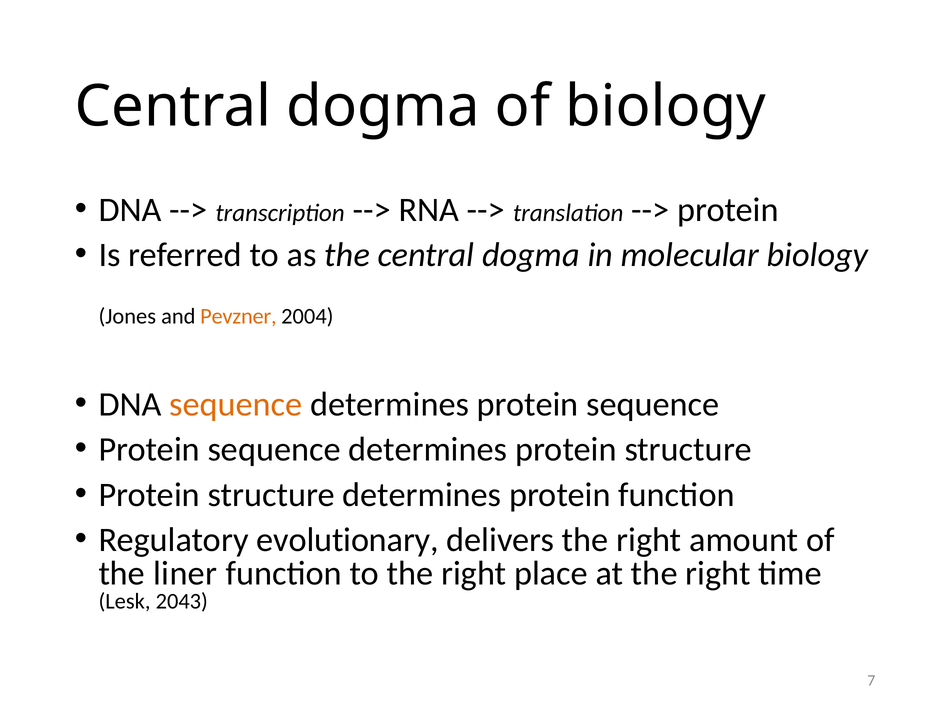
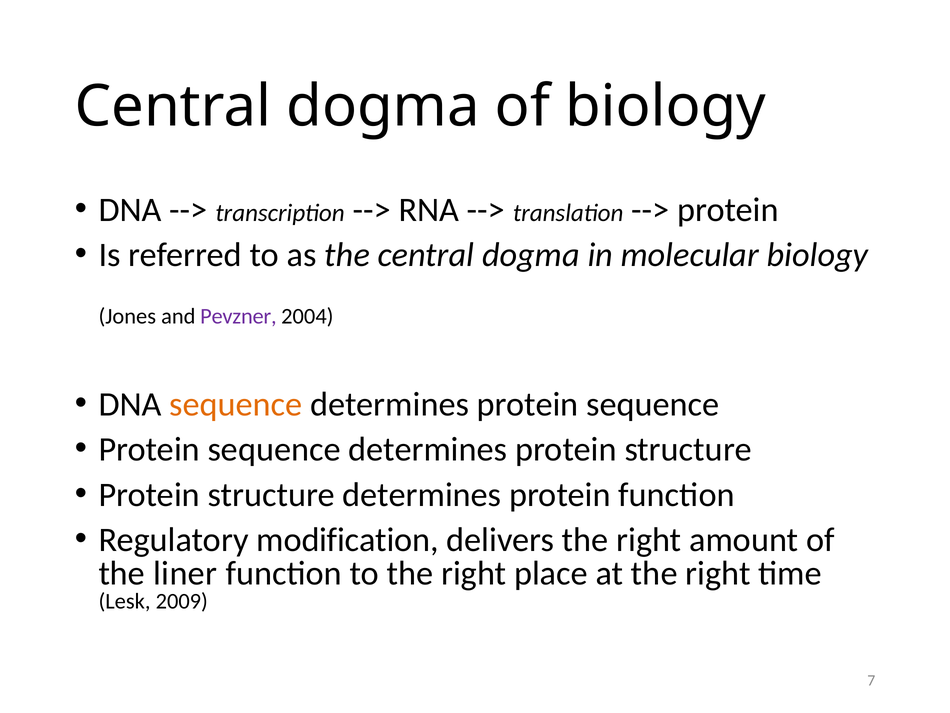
Pevzner colour: orange -> purple
evolutionary: evolutionary -> modification
2043: 2043 -> 2009
